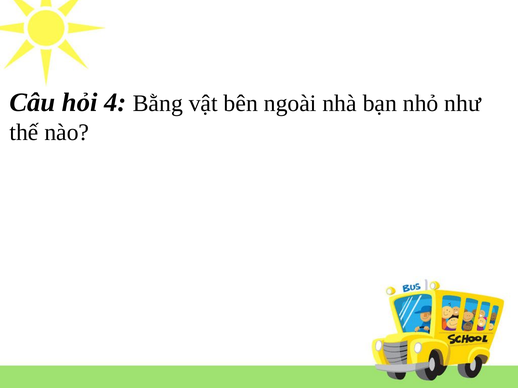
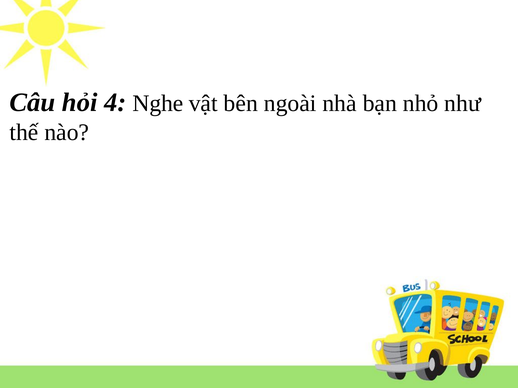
Bằng: Bằng -> Nghe
